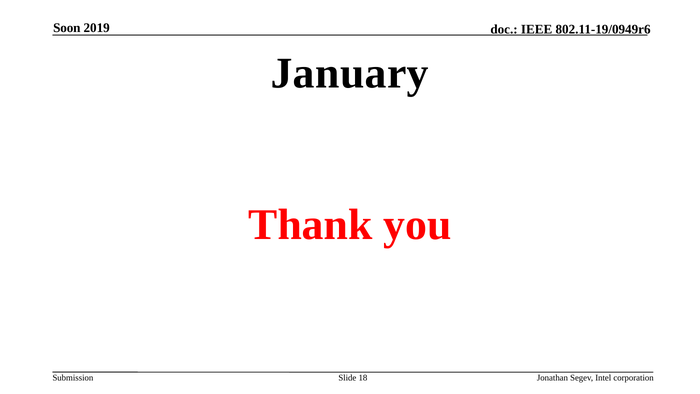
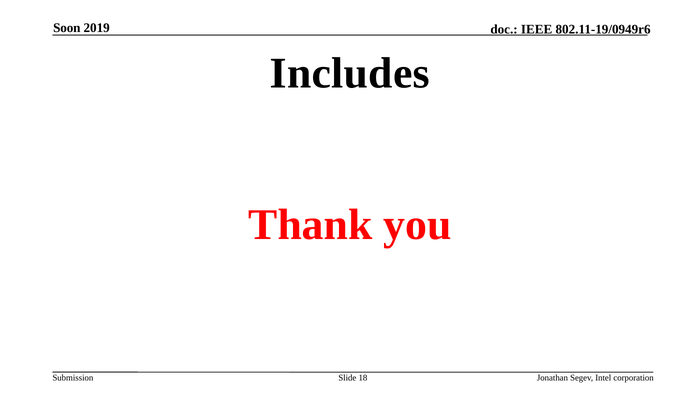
January: January -> Includes
